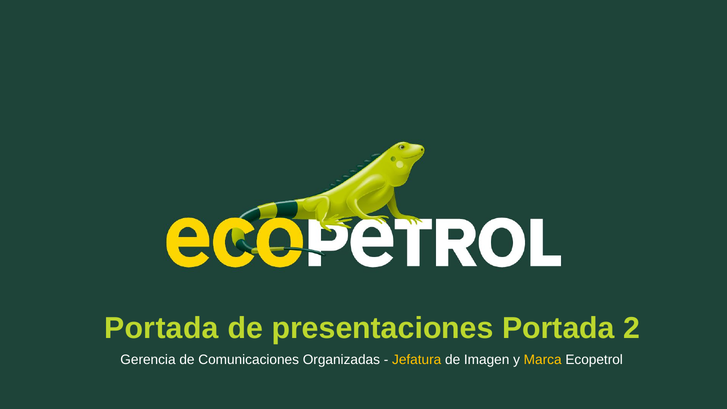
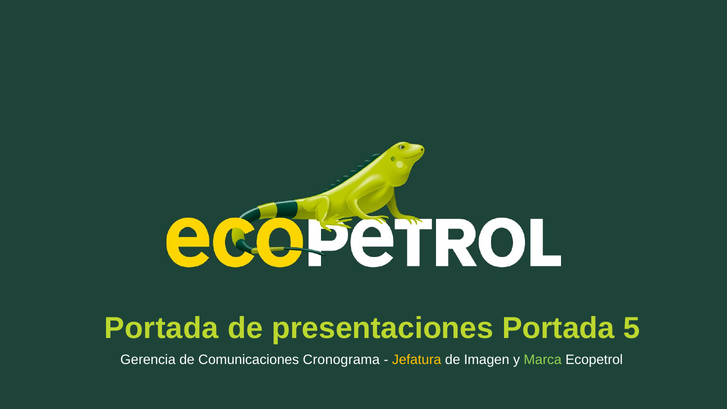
2: 2 -> 5
Organizadas: Organizadas -> Cronograma
Marca colour: yellow -> light green
